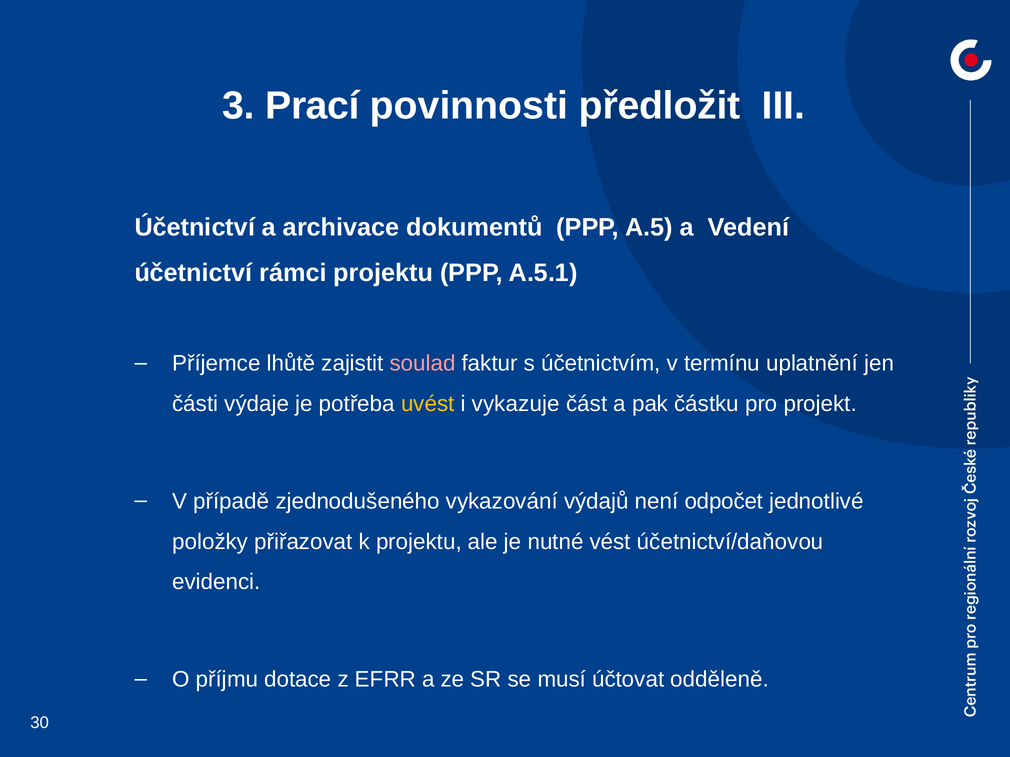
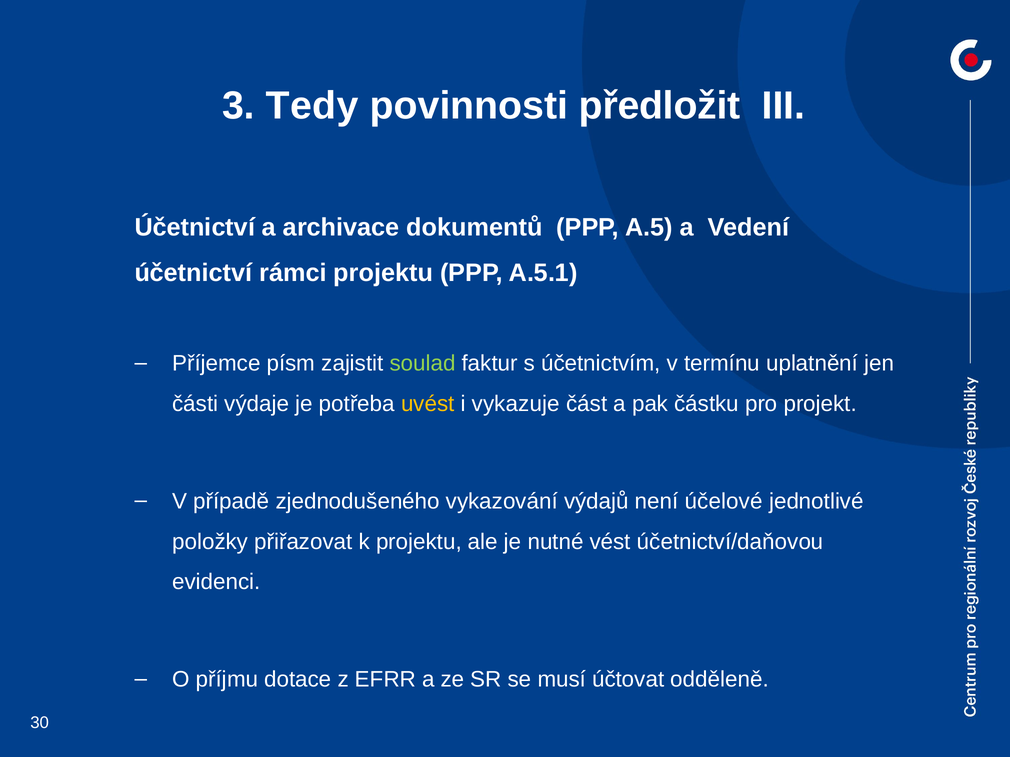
Prací: Prací -> Tedy
lhůtě: lhůtě -> písm
soulad colour: pink -> light green
odpočet: odpočet -> účelové
